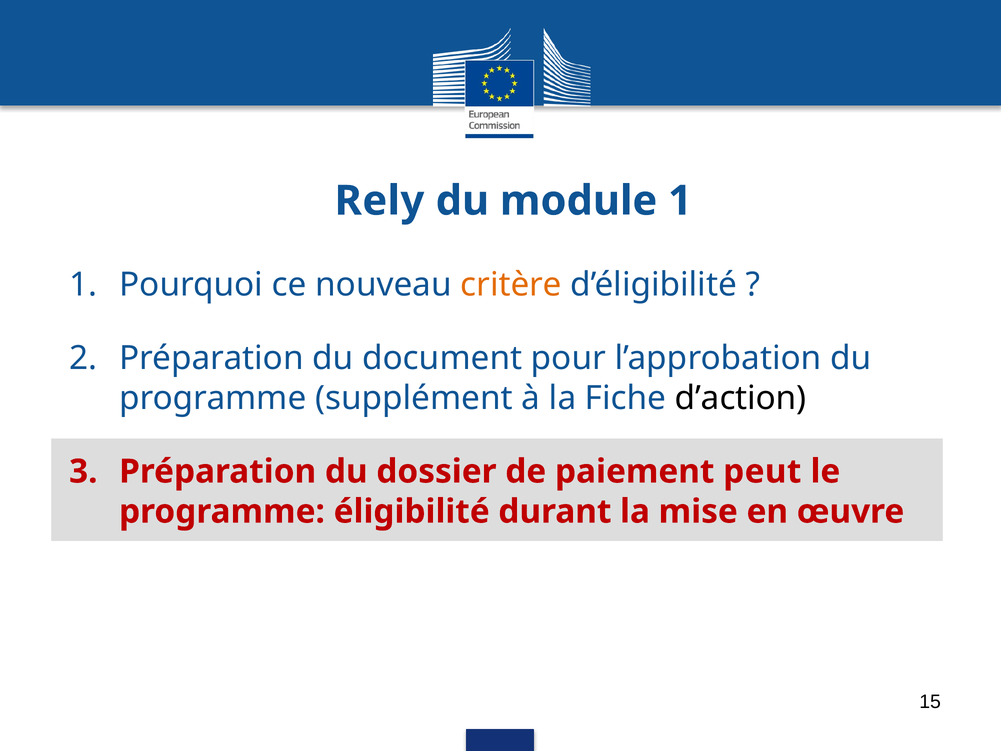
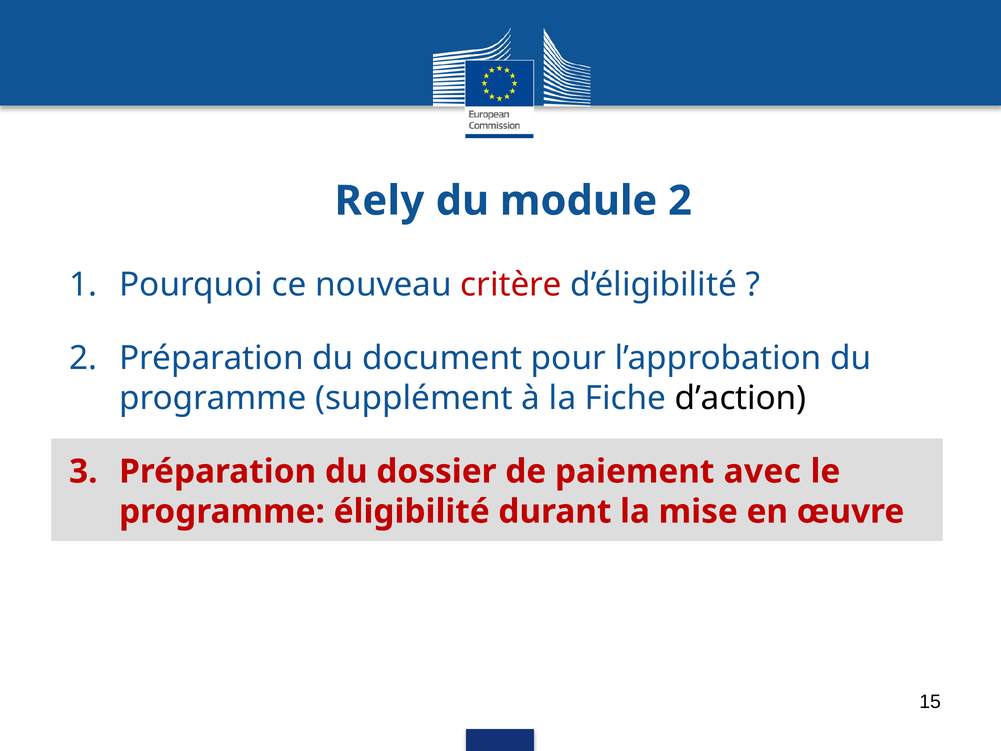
module 1: 1 -> 2
critère colour: orange -> red
peut: peut -> avec
